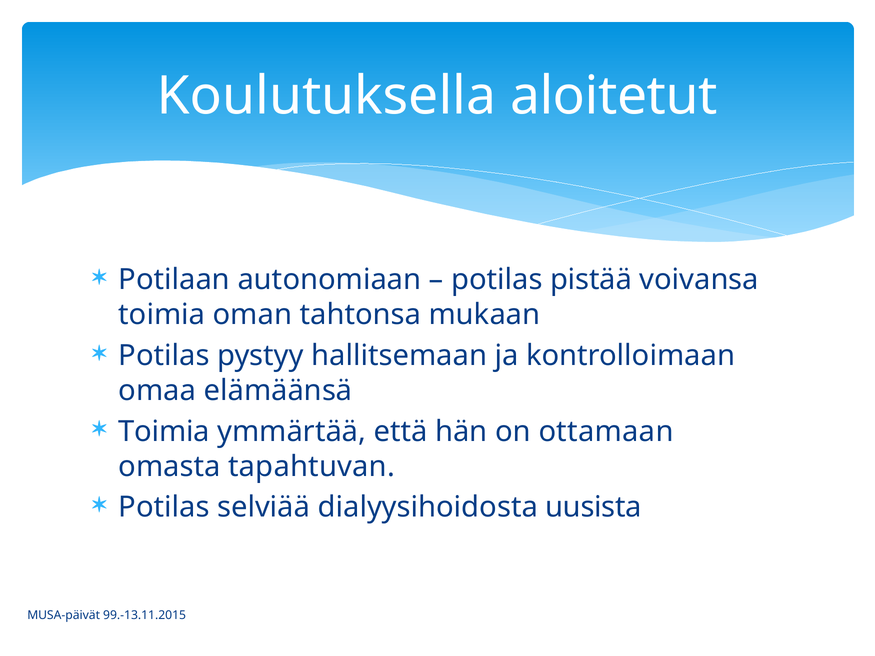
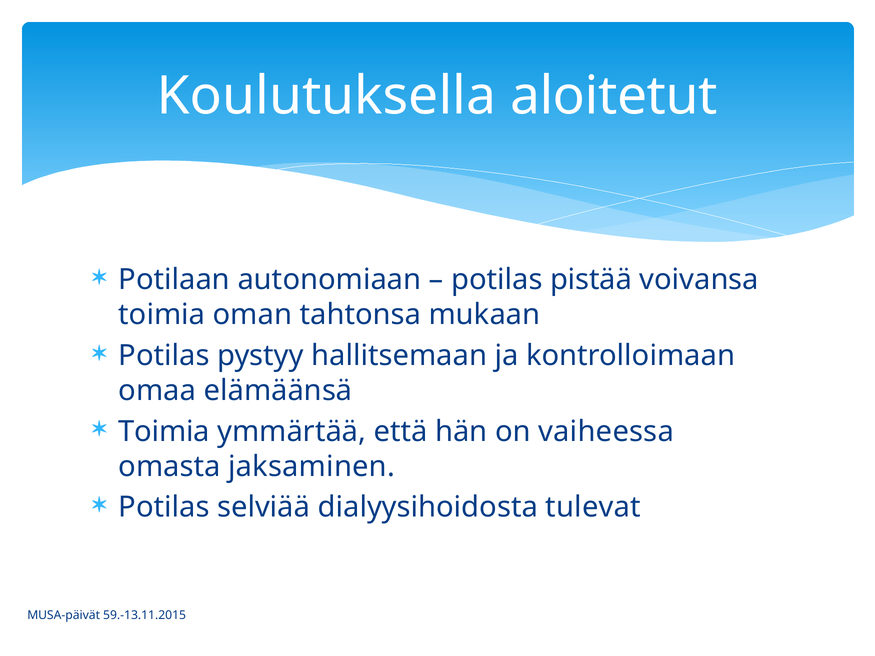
ottamaan: ottamaan -> vaiheessa
tapahtuvan: tapahtuvan -> jaksaminen
uusista: uusista -> tulevat
99.-13.11.2015: 99.-13.11.2015 -> 59.-13.11.2015
